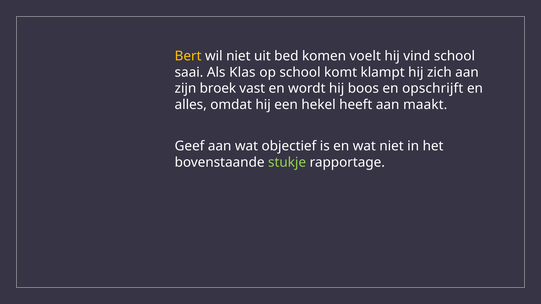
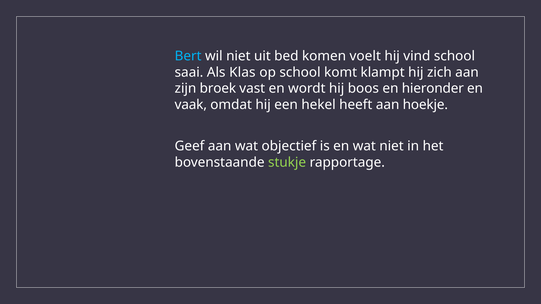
Bert colour: yellow -> light blue
opschrijft: opschrijft -> hieronder
alles: alles -> vaak
maakt: maakt -> hoekje
